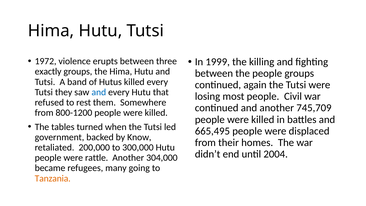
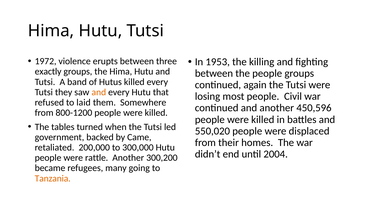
1999: 1999 -> 1953
and at (99, 92) colour: blue -> orange
rest: rest -> laid
745,709: 745,709 -> 450,596
665,495: 665,495 -> 550,020
Know: Know -> Came
304,000: 304,000 -> 300,200
